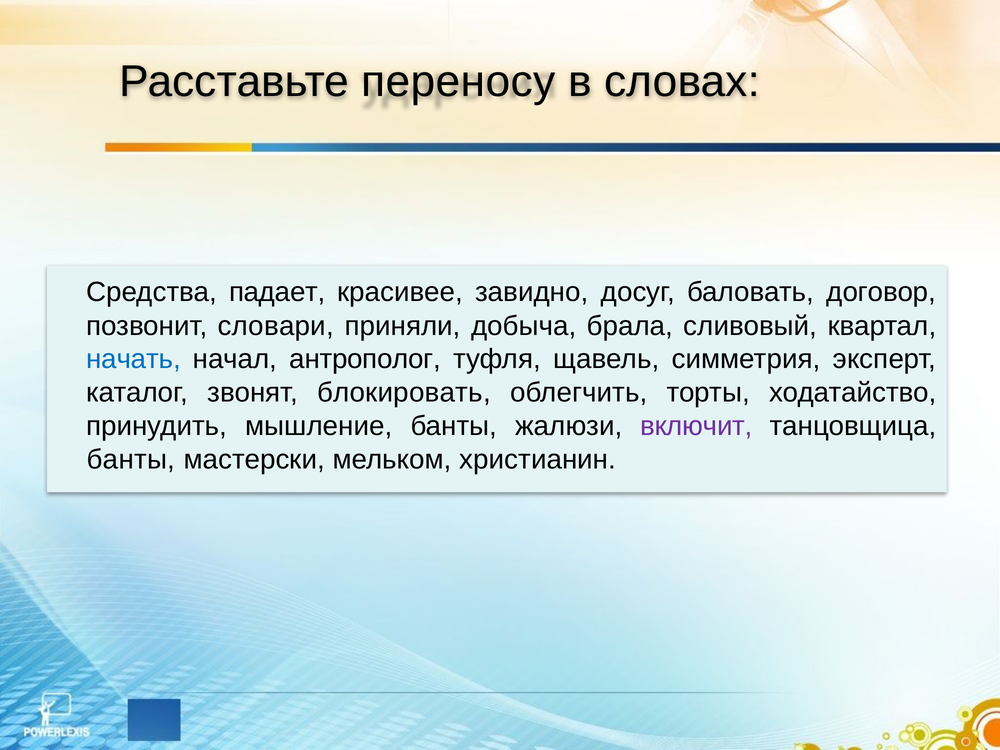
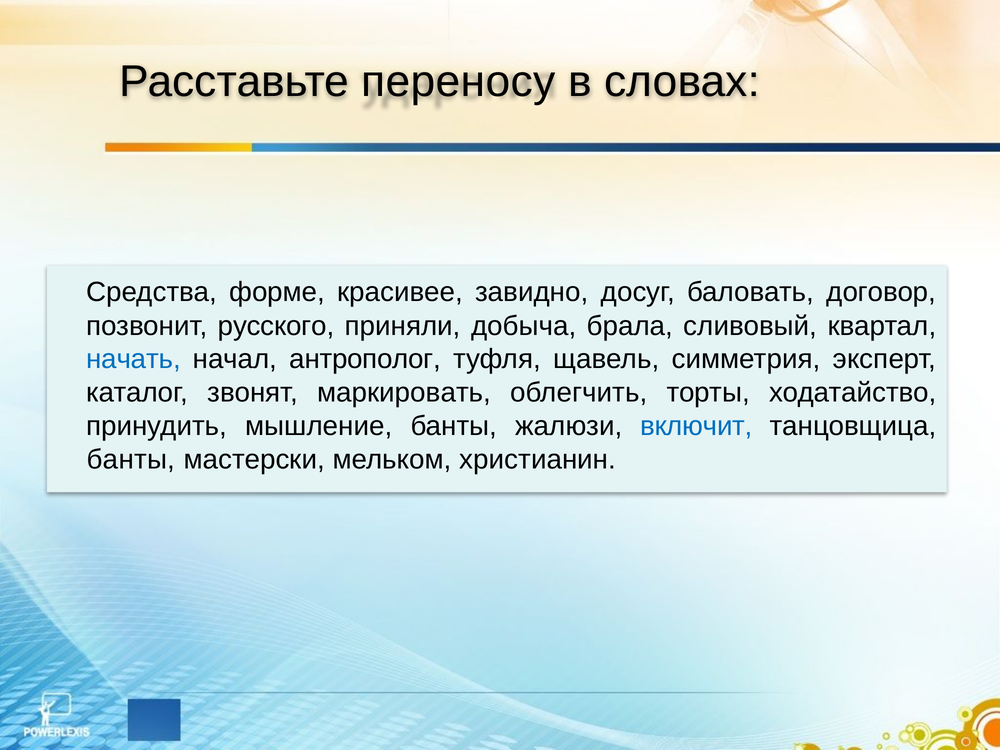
падает: падает -> форме
словари: словари -> русского
блокировать: блокировать -> маркировать
включит colour: purple -> blue
